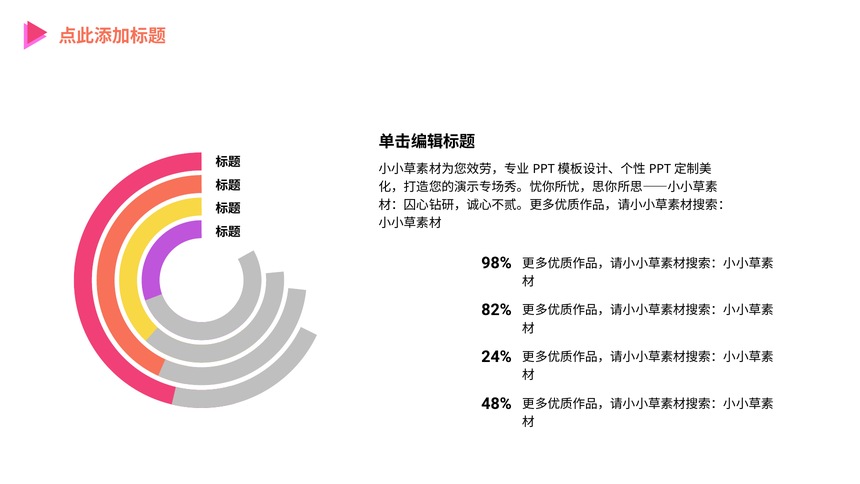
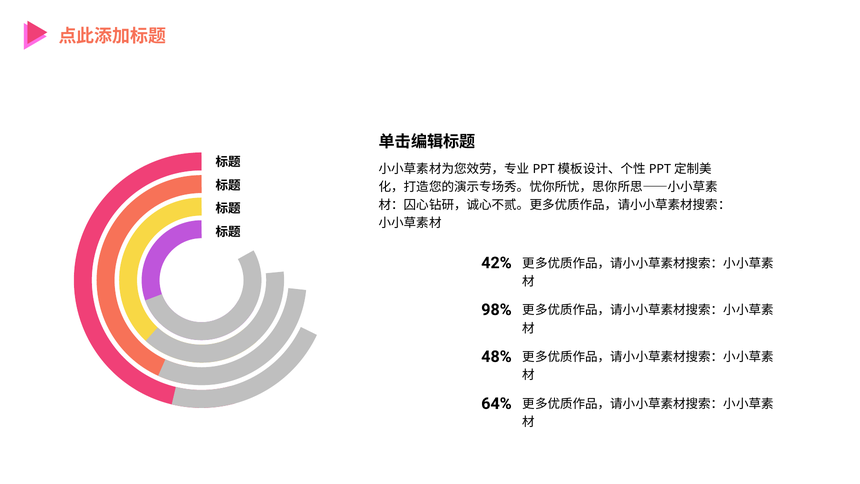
98%: 98% -> 42%
82%: 82% -> 98%
24%: 24% -> 48%
48%: 48% -> 64%
